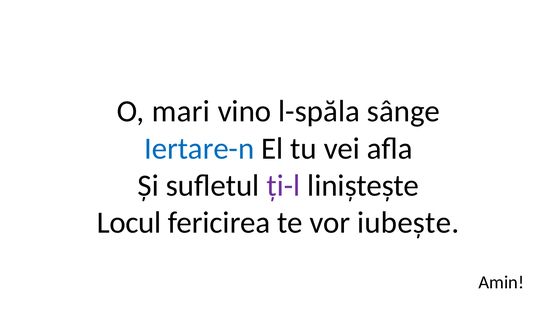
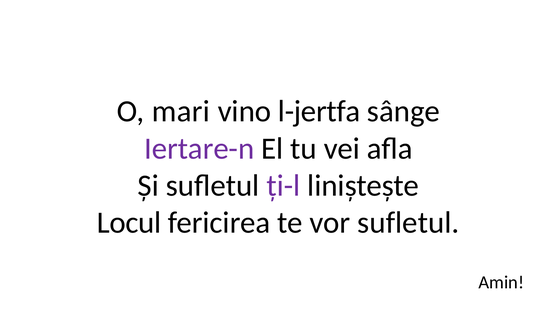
l-spăla: l-spăla -> l-jertfa
Iertare-n colour: blue -> purple
vor iubește: iubește -> sufletul
